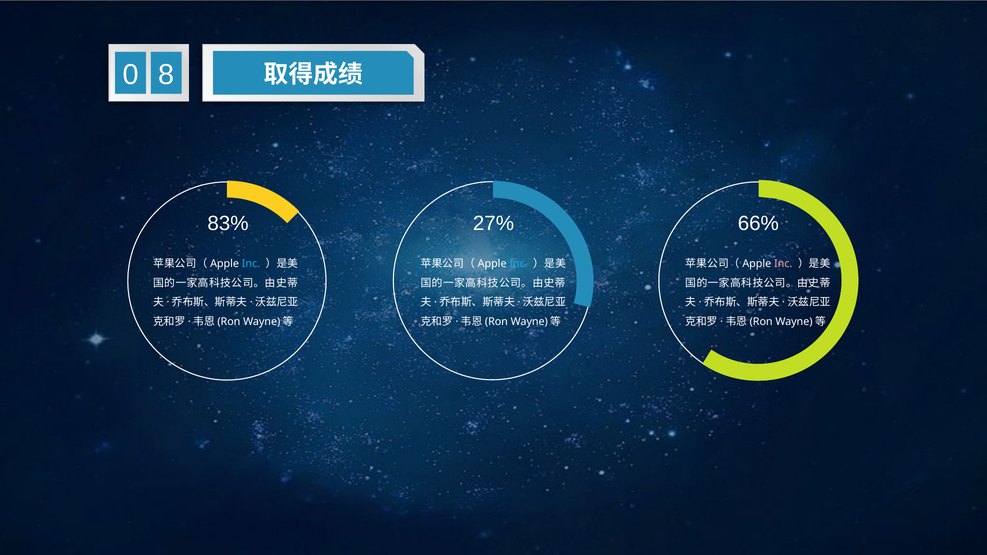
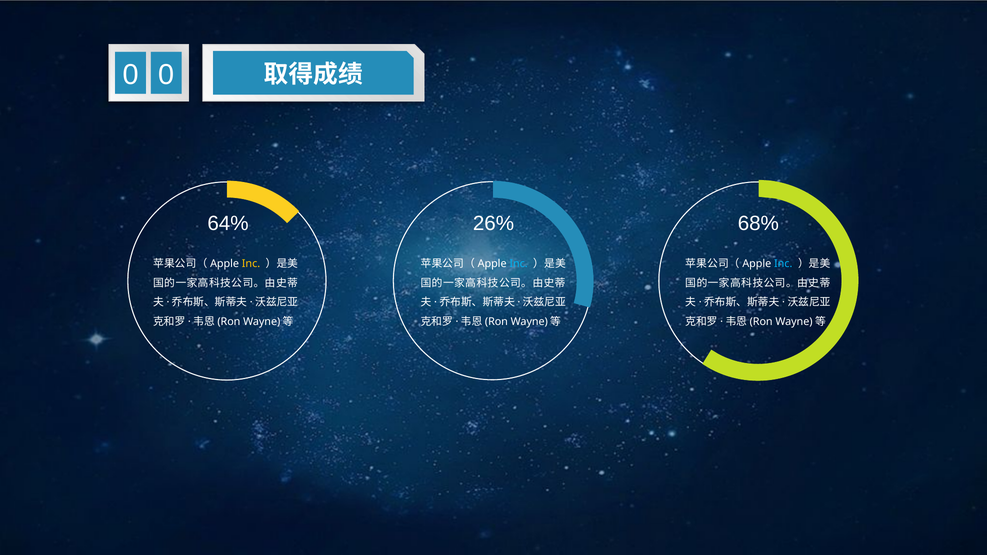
0 8: 8 -> 0
83%: 83% -> 64%
27%: 27% -> 26%
66%: 66% -> 68%
Inc at (251, 264) colour: light blue -> yellow
Inc at (783, 264) colour: pink -> light blue
